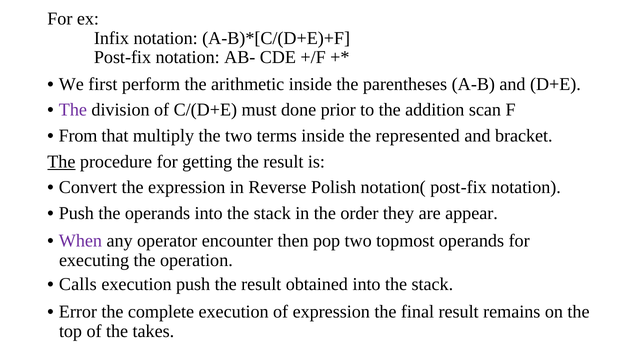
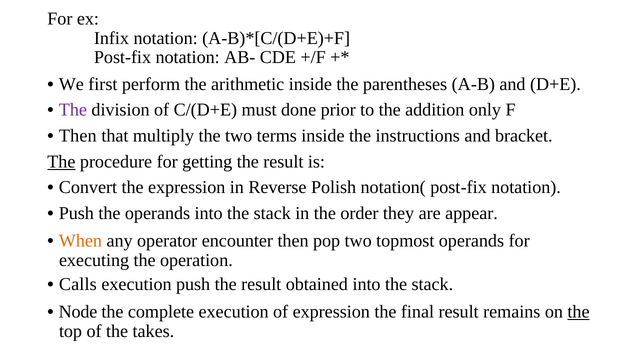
scan: scan -> only
From at (78, 136): From -> Then
represented: represented -> instructions
When colour: purple -> orange
Error: Error -> Node
the at (579, 312) underline: none -> present
